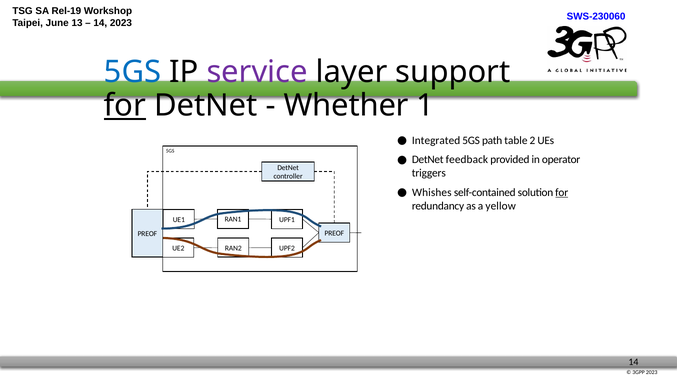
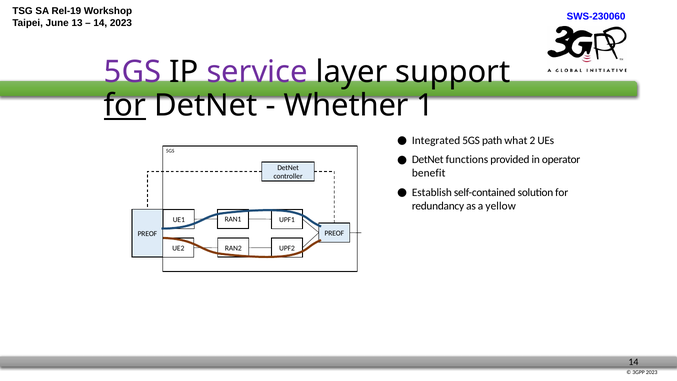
5GS at (132, 72) colour: blue -> purple
table: table -> what
feedback: feedback -> functions
triggers: triggers -> benefit
Whishes: Whishes -> Establish
for at (562, 192) underline: present -> none
